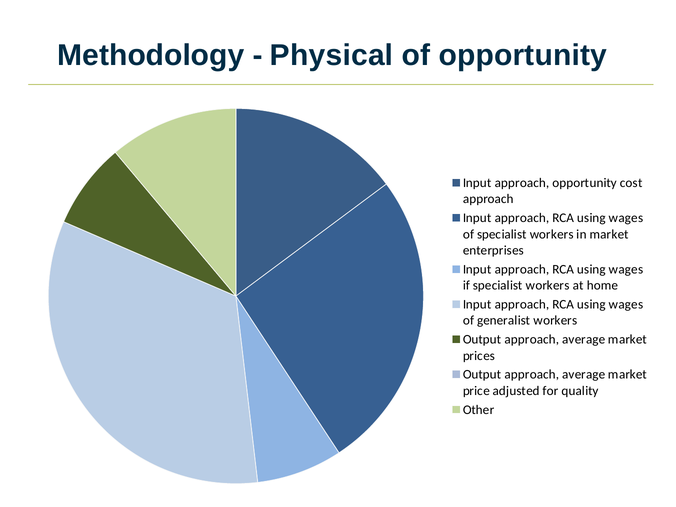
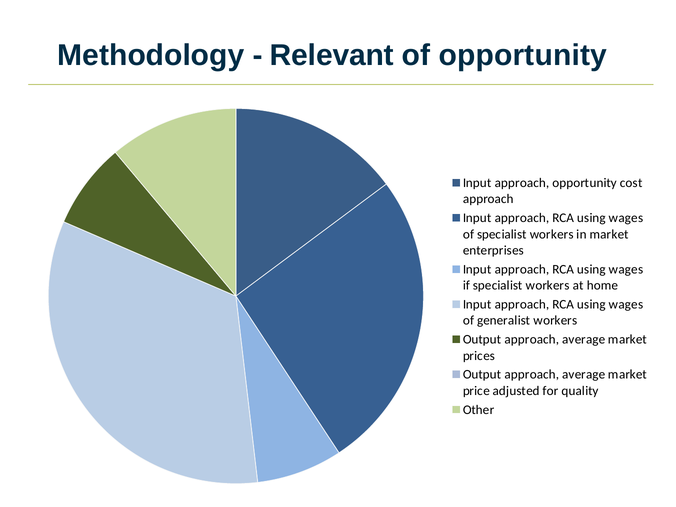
Physical: Physical -> Relevant
